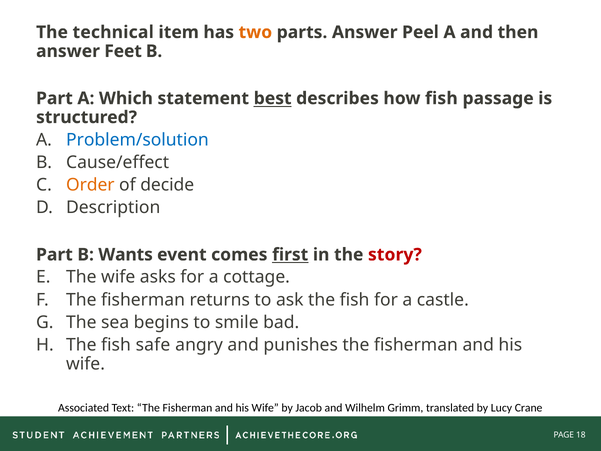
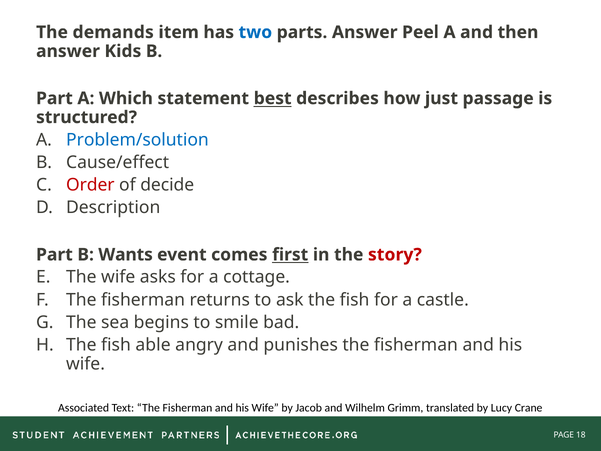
technical: technical -> demands
two colour: orange -> blue
Feet: Feet -> Kids
how fish: fish -> just
Order colour: orange -> red
safe: safe -> able
